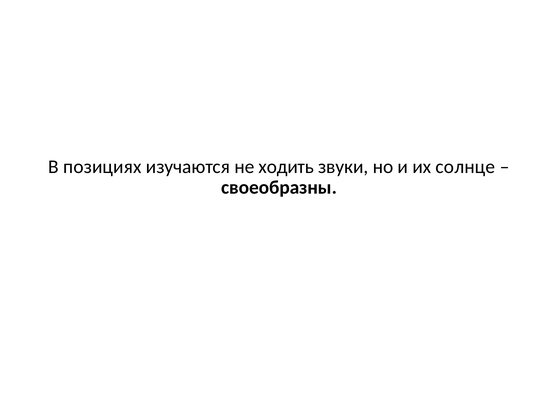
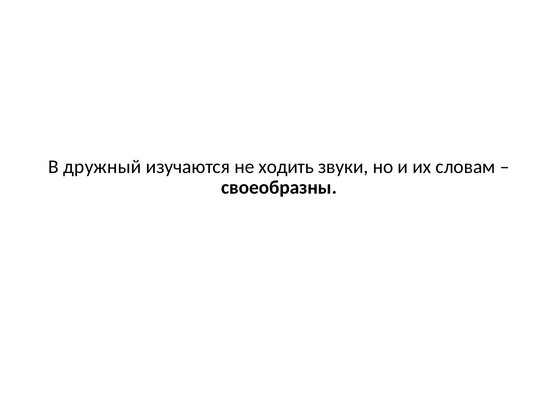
позициях: позициях -> дружный
солнце: солнце -> словам
